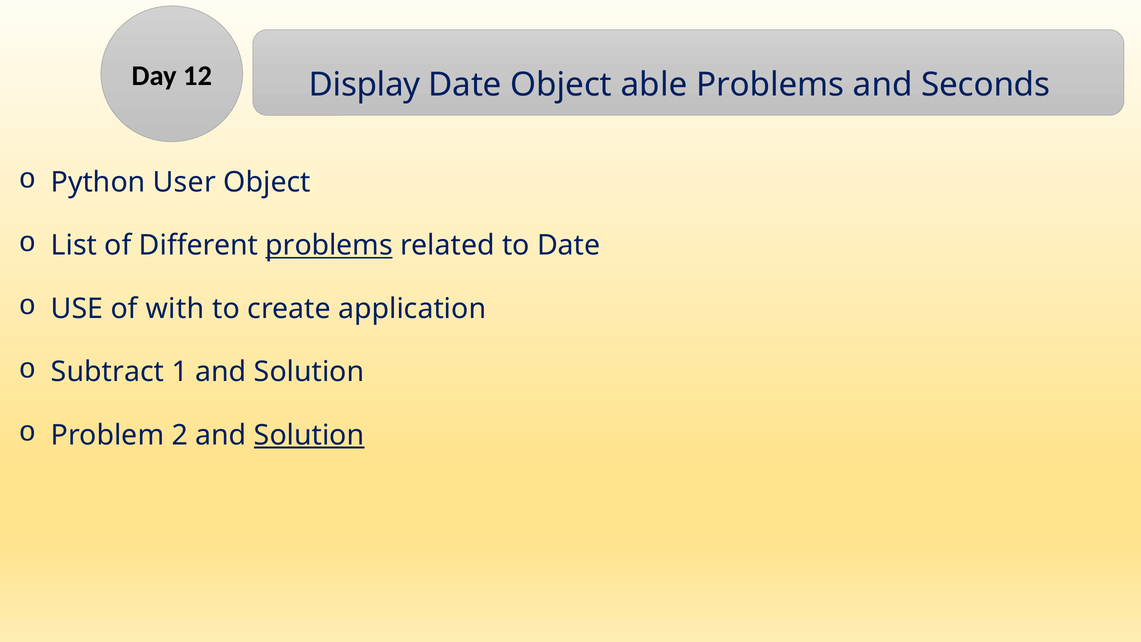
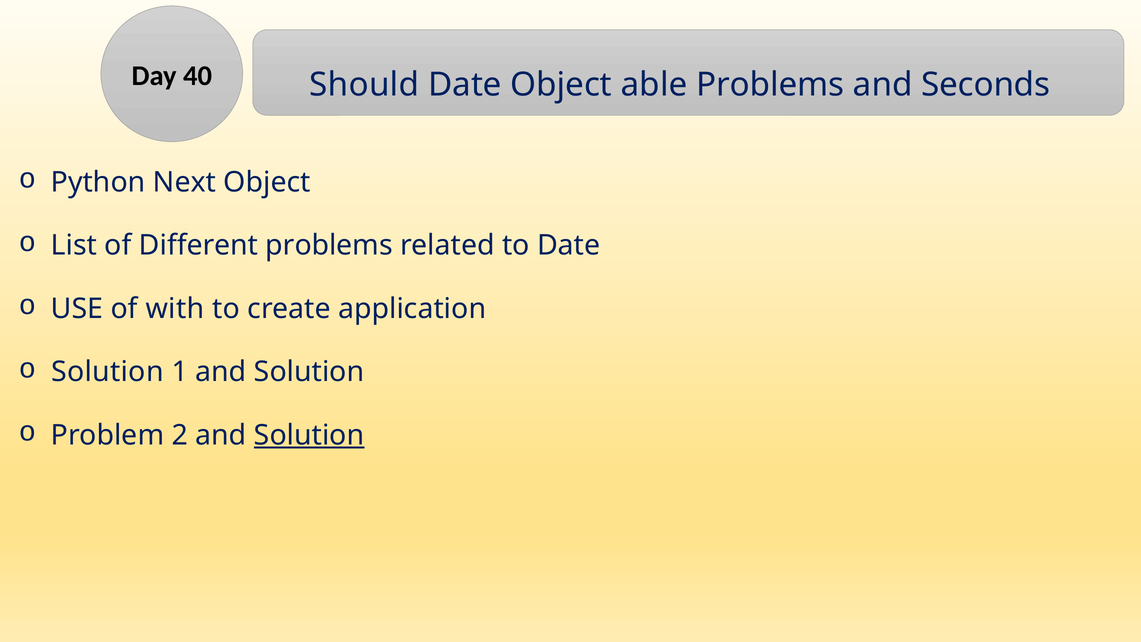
12: 12 -> 40
Display: Display -> Should
User: User -> Next
problems at (329, 245) underline: present -> none
Subtract at (108, 372): Subtract -> Solution
